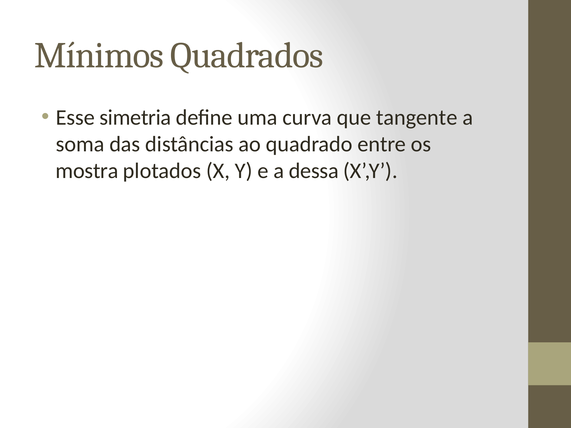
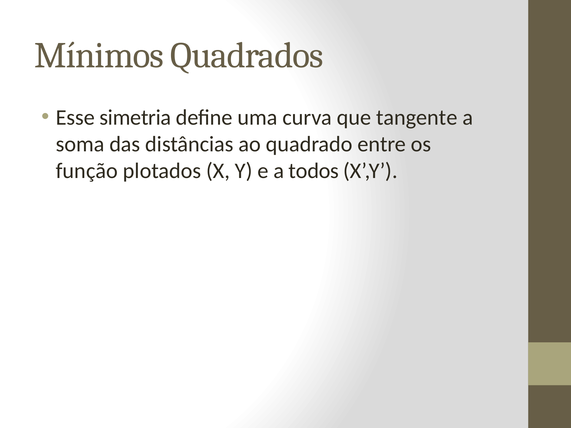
mostra: mostra -> função
dessa: dessa -> todos
